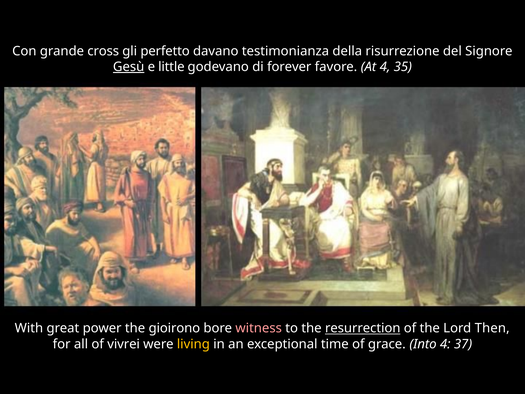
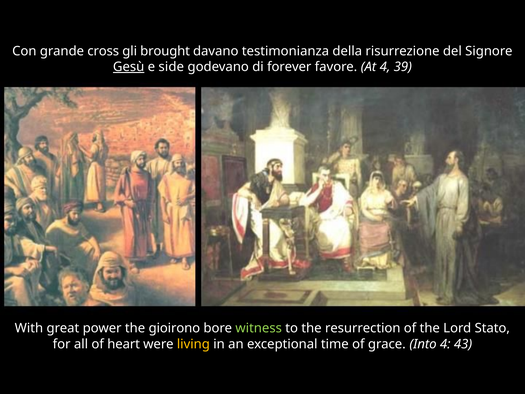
perfetto: perfetto -> brought
little: little -> side
35: 35 -> 39
witness colour: pink -> light green
resurrection underline: present -> none
Then: Then -> Stato
vivrei: vivrei -> heart
37: 37 -> 43
